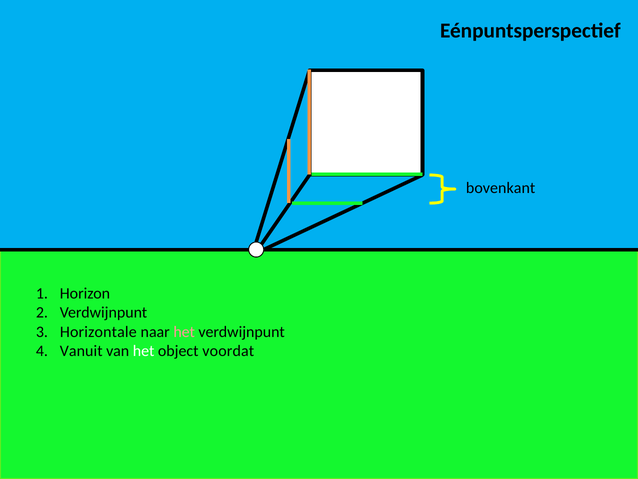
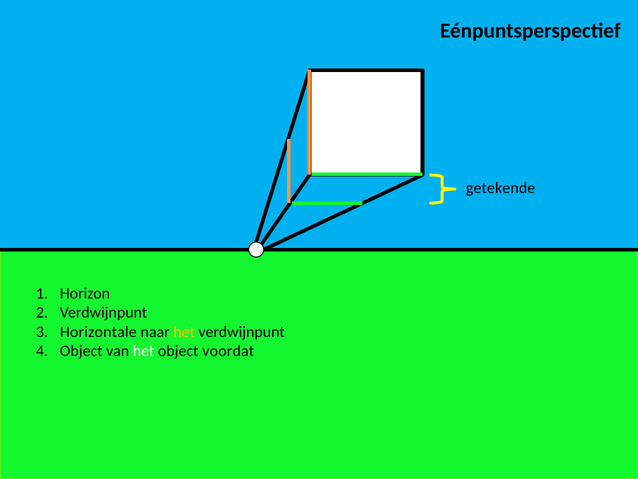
bovenkant: bovenkant -> getekende
het at (184, 332) colour: pink -> yellow
Vanuit at (81, 351): Vanuit -> Object
